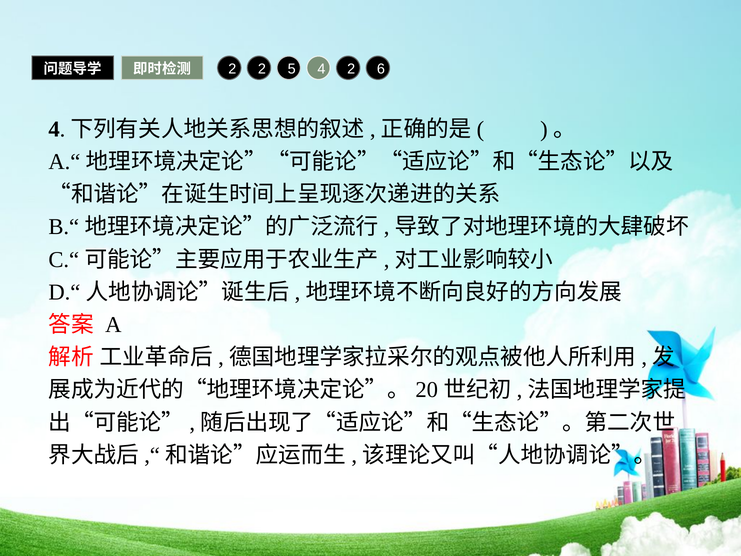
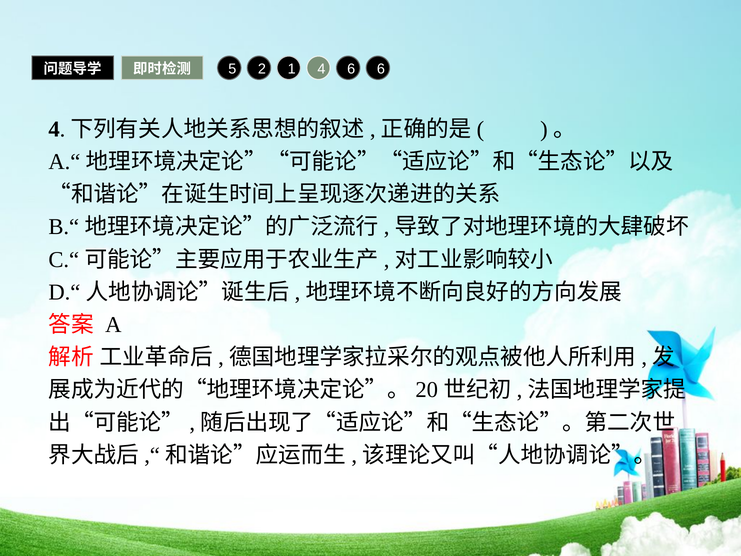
2 at (232, 69): 2 -> 5
5: 5 -> 1
4 2: 2 -> 6
